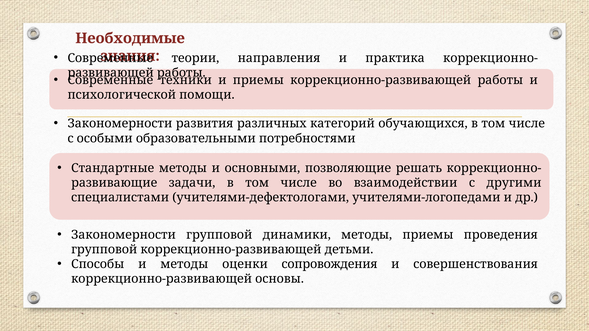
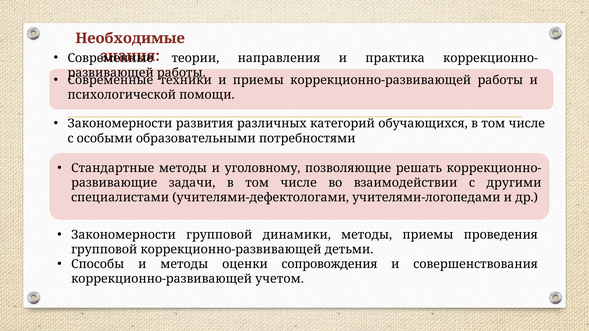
основными: основными -> уголовному
основы: основы -> учетом
